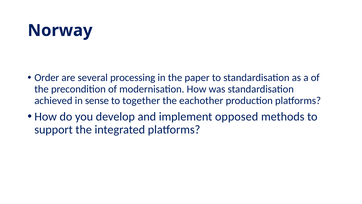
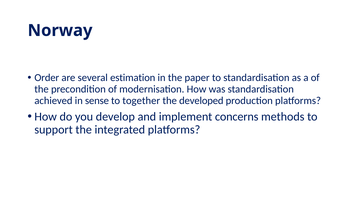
processing: processing -> estimation
eachother: eachother -> developed
opposed: opposed -> concerns
